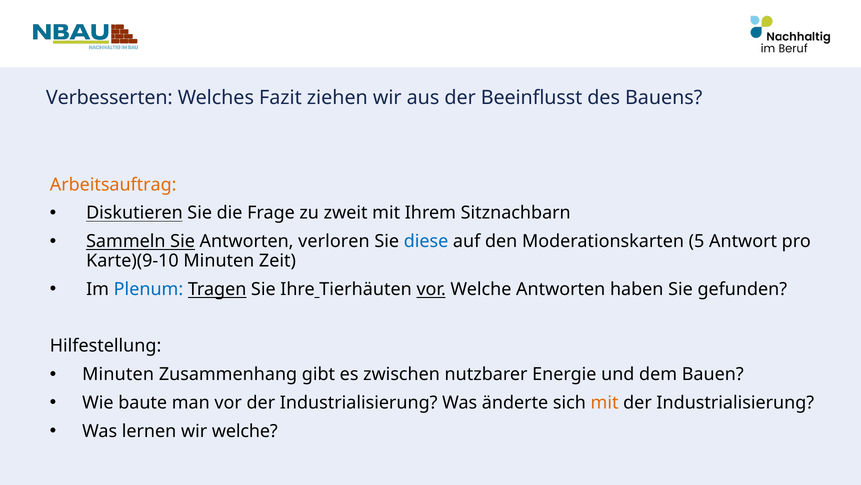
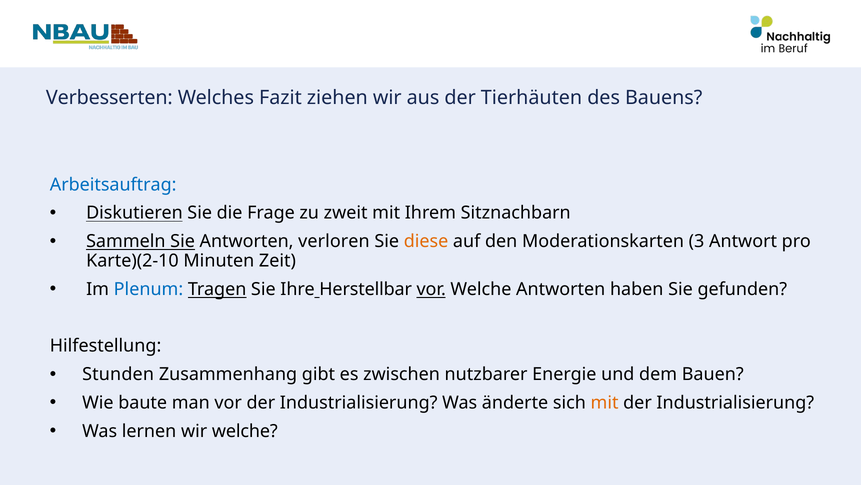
Beeinflusst: Beeinflusst -> Tierhäuten
Arbeitsauftrag colour: orange -> blue
diese colour: blue -> orange
5: 5 -> 3
Karte)(9-10: Karte)(9-10 -> Karte)(2-10
Tierhäuten: Tierhäuten -> Herstellbar
Minuten at (118, 374): Minuten -> Stunden
